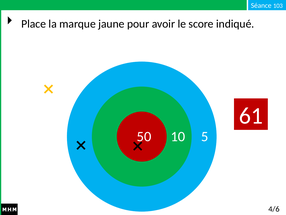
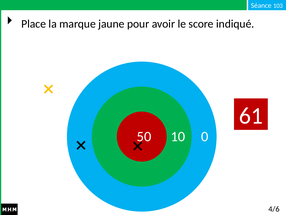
5: 5 -> 0
